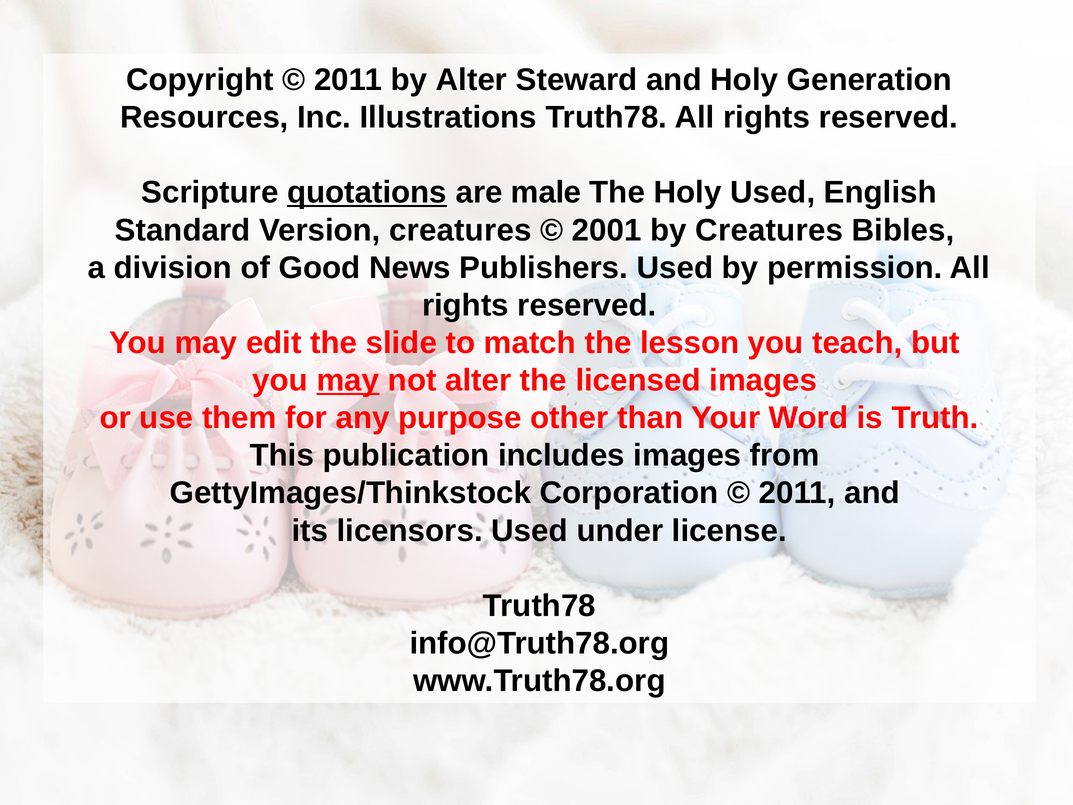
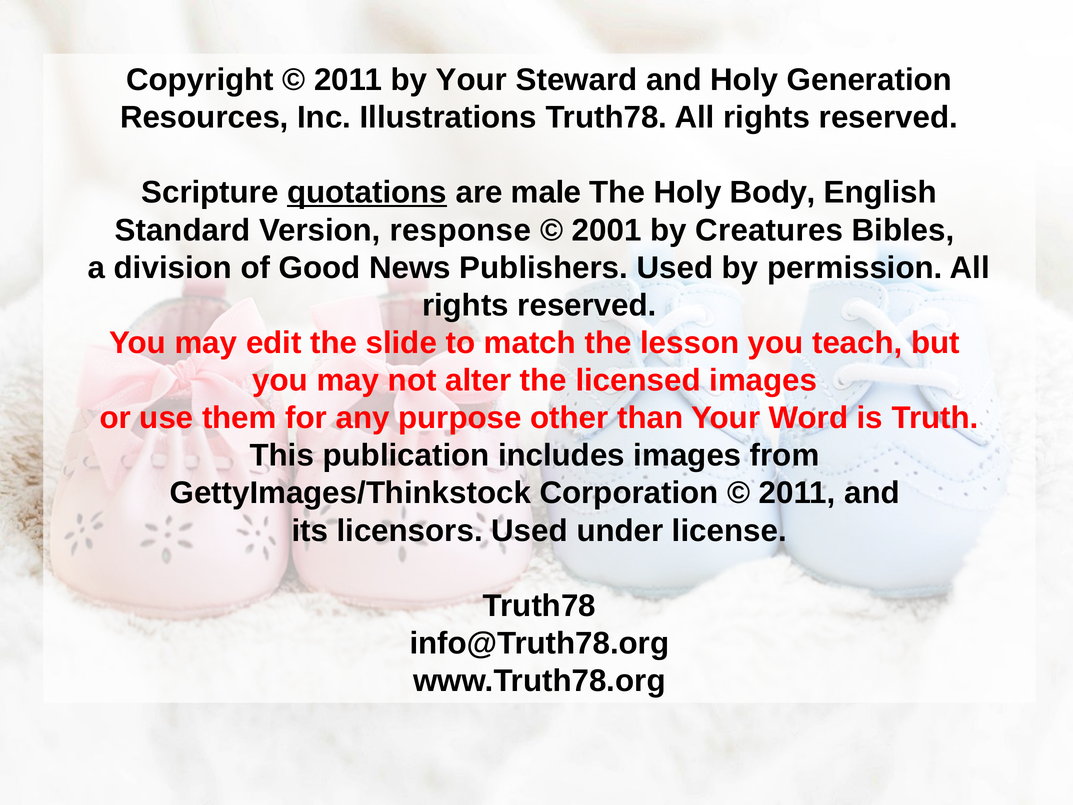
by Alter: Alter -> Your
Holy Used: Used -> Body
Version creatures: creatures -> response
may at (348, 380) underline: present -> none
